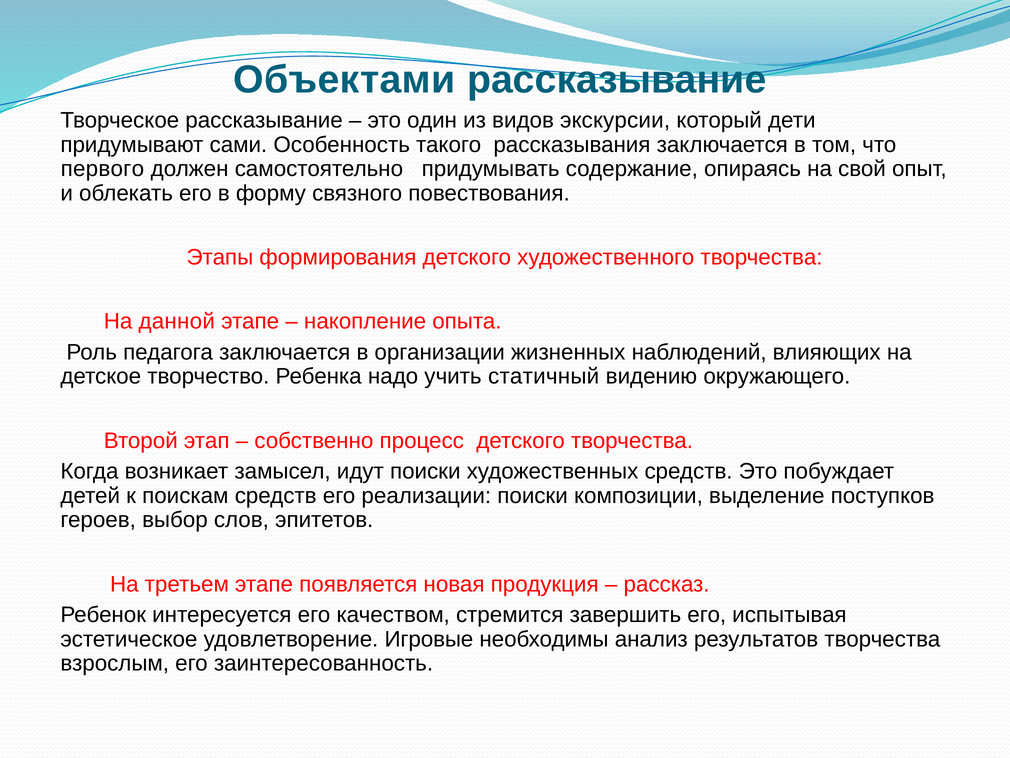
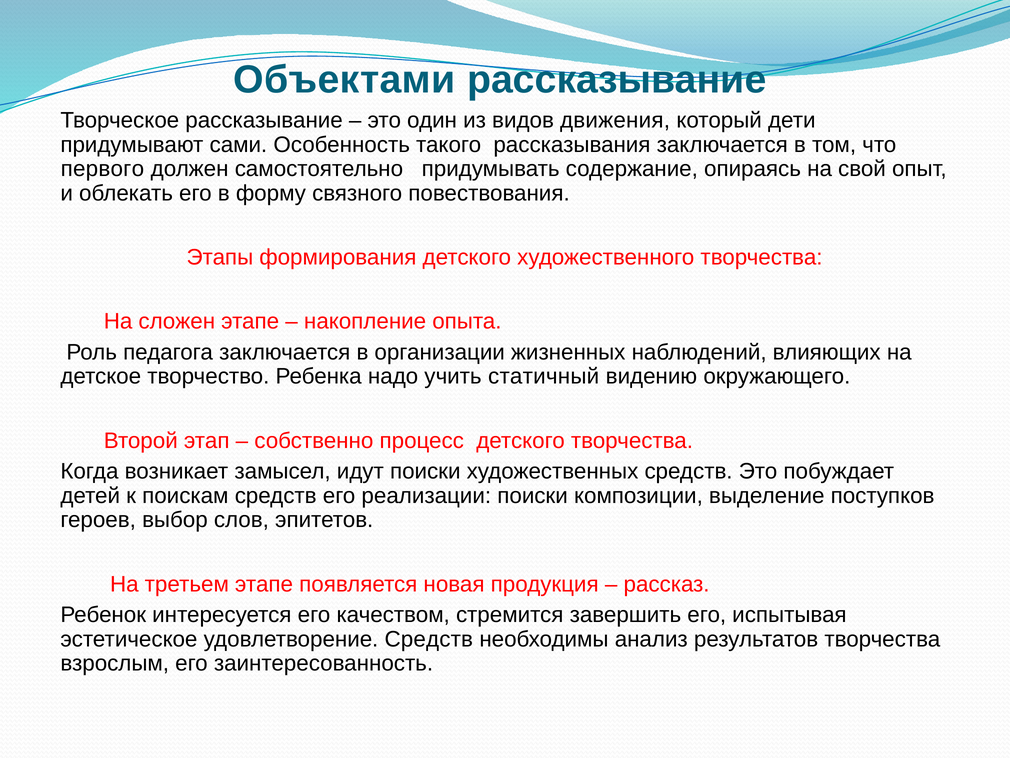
экскурсии: экскурсии -> движения
данной: данной -> сложен
удовлетворение Игровые: Игровые -> Средств
